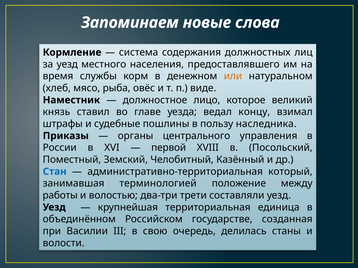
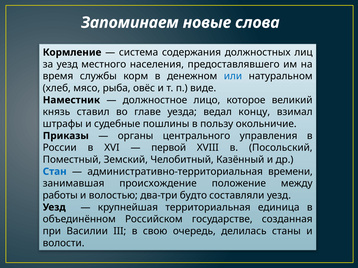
или colour: orange -> blue
наследника: наследника -> окольничие
который: который -> времени
терминологией: терминологией -> происхождение
трети: трети -> будто
